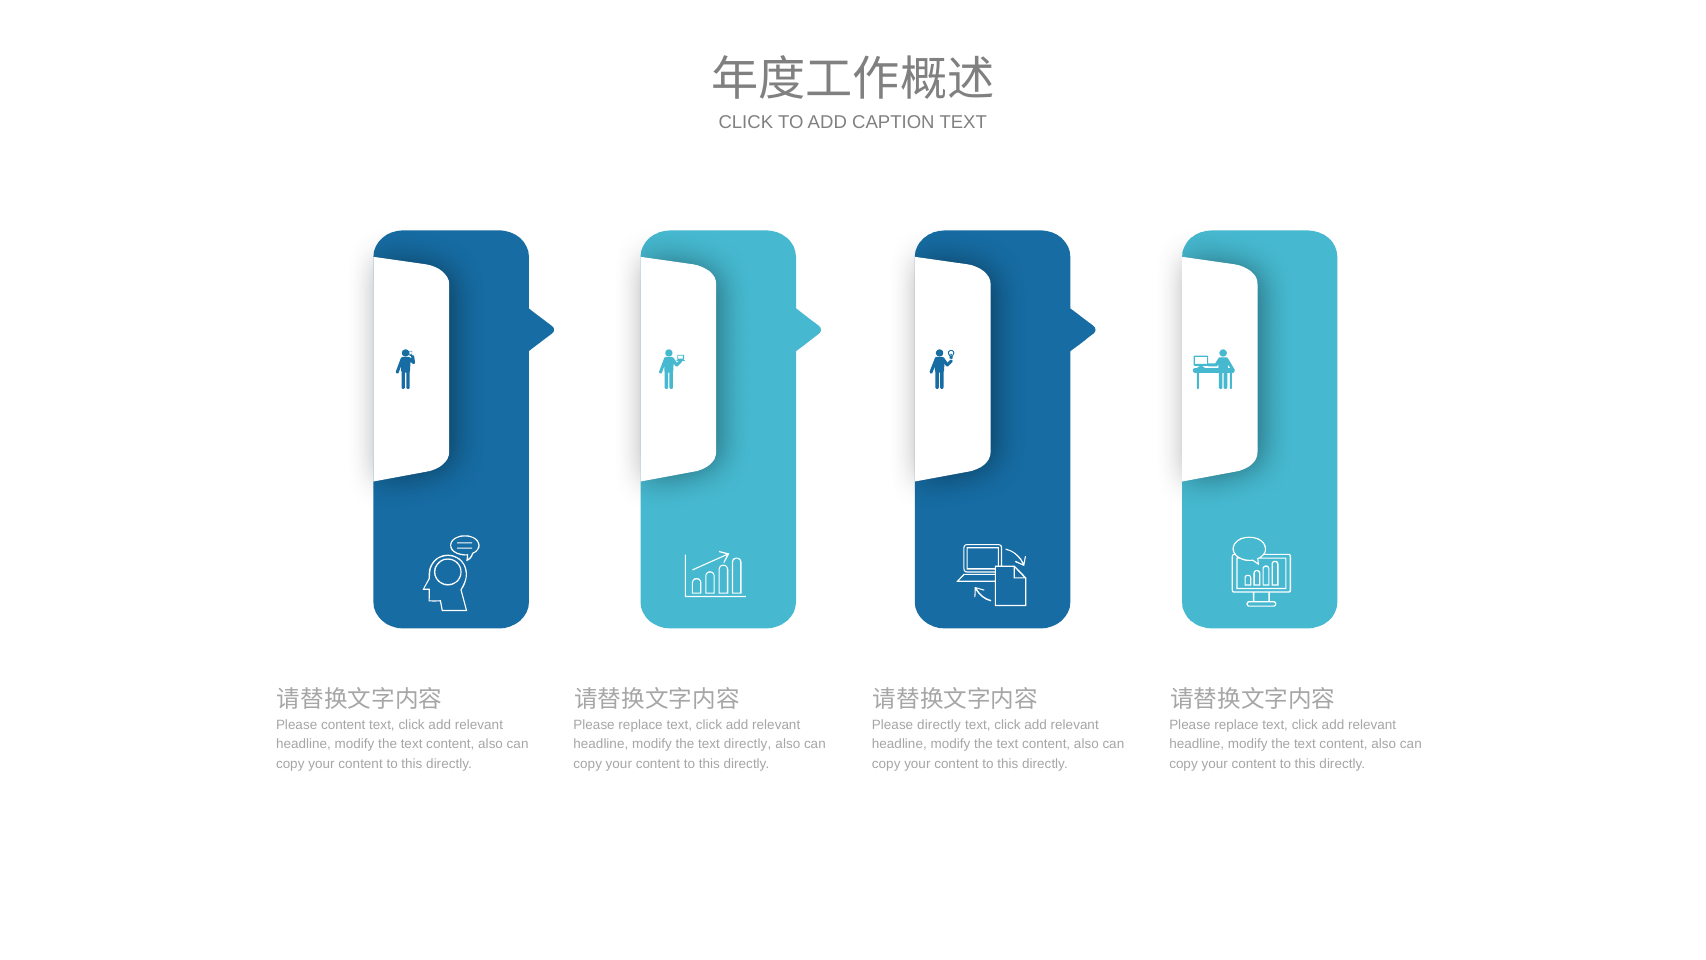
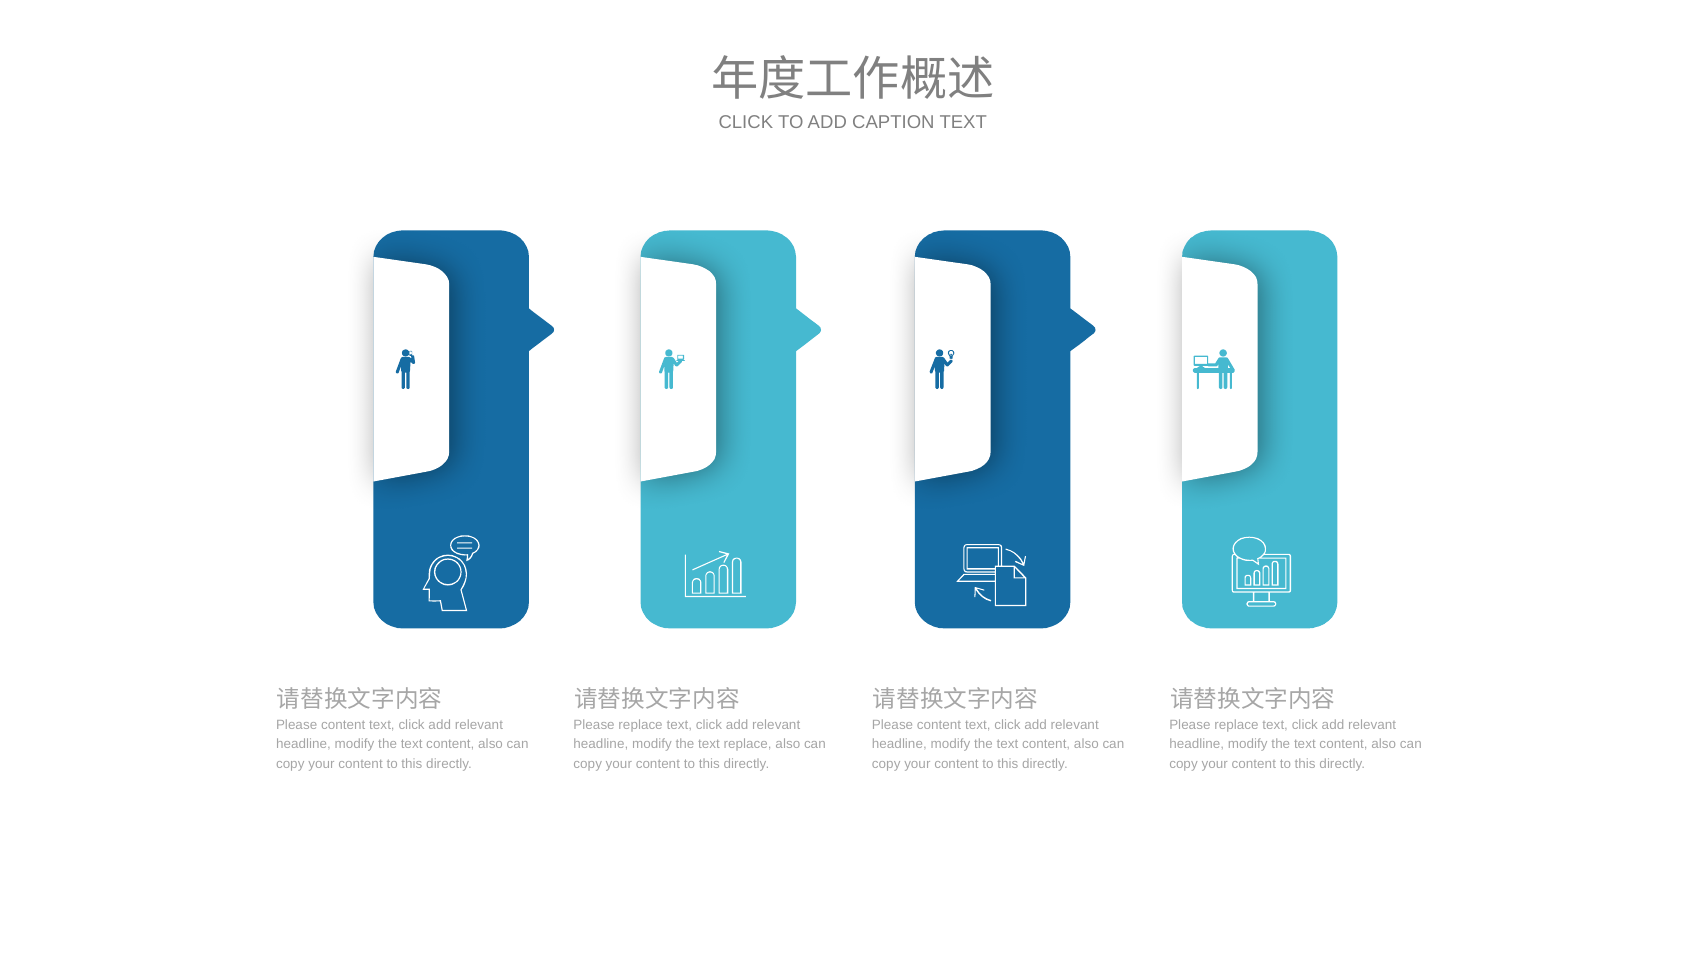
directly at (939, 725): directly -> content
text directly: directly -> replace
